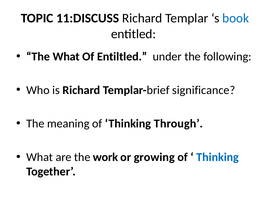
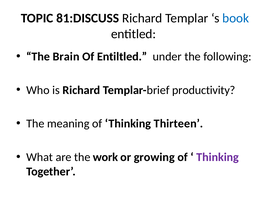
11:DISCUSS: 11:DISCUSS -> 81:DISCUSS
The What: What -> Brain
significance: significance -> productivity
Through: Through -> Thirteen
Thinking at (218, 158) colour: blue -> purple
